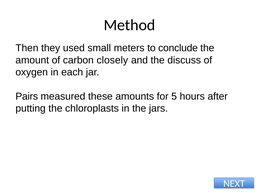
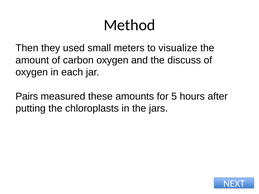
conclude: conclude -> visualize
carbon closely: closely -> oxygen
